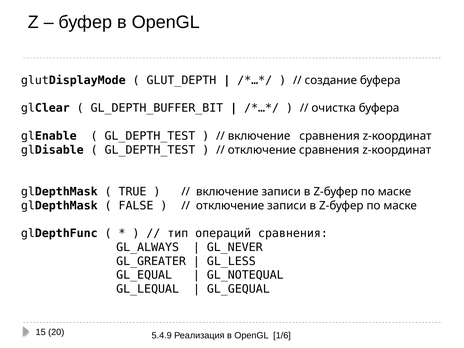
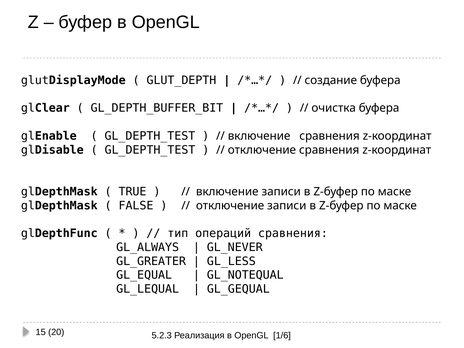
5.4.9: 5.4.9 -> 5.2.3
